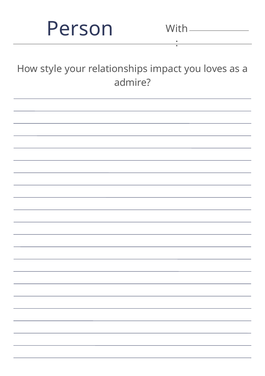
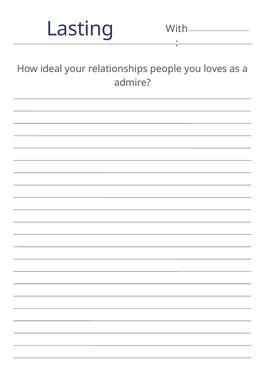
Person: Person -> Lasting
style: style -> ideal
impact: impact -> people
